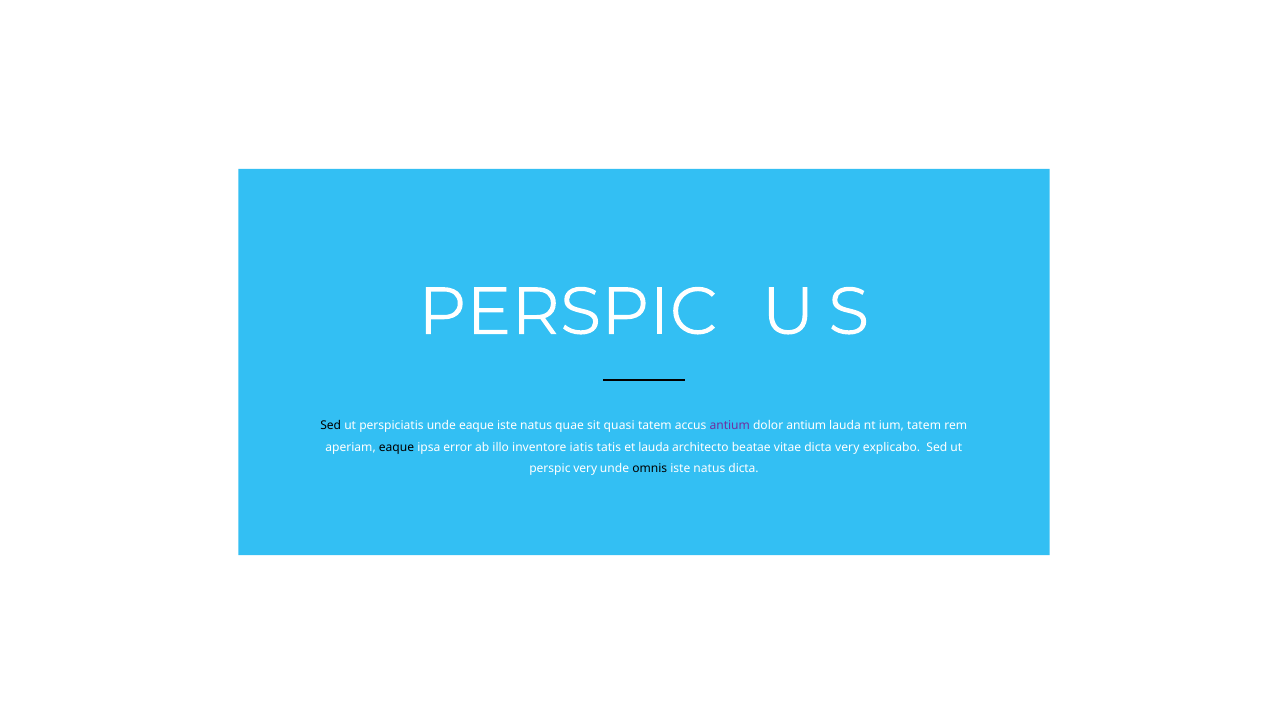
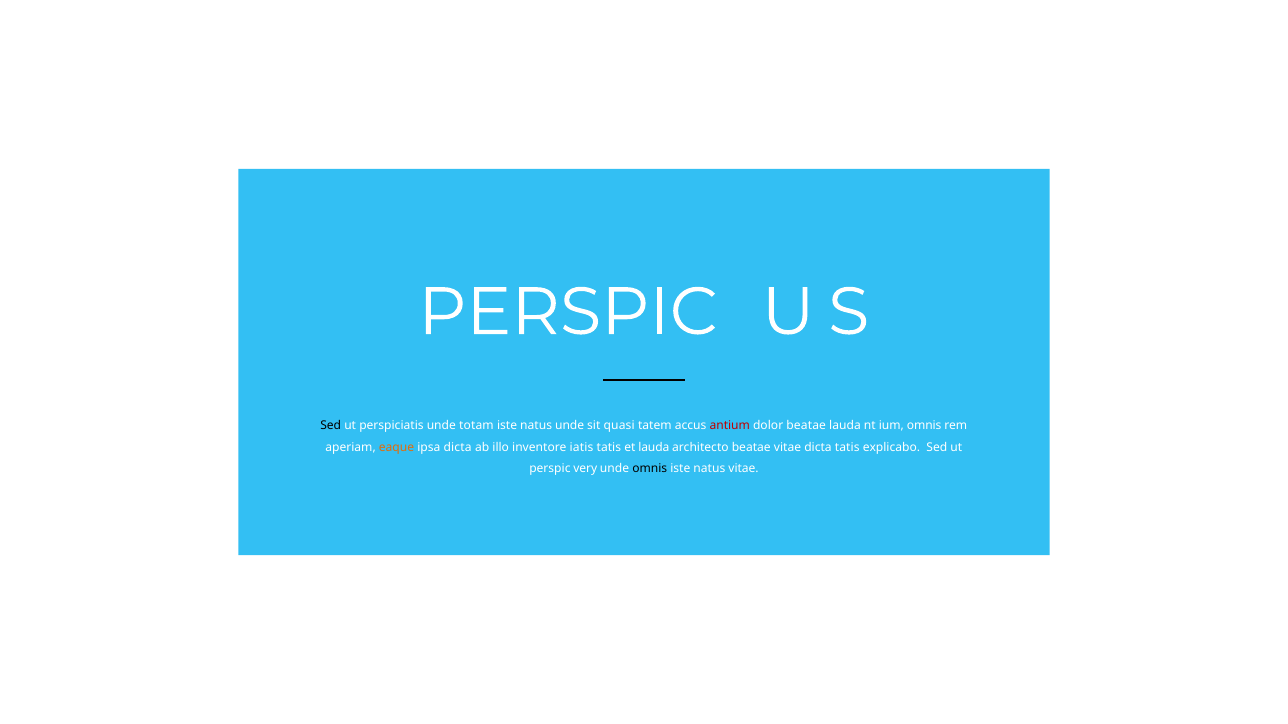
unde eaque: eaque -> totam
natus quae: quae -> unde
antium at (730, 426) colour: purple -> red
dolor antium: antium -> beatae
ium tatem: tatem -> omnis
eaque at (397, 448) colour: black -> orange
ipsa error: error -> dicta
dicta very: very -> tatis
natus dicta: dicta -> vitae
